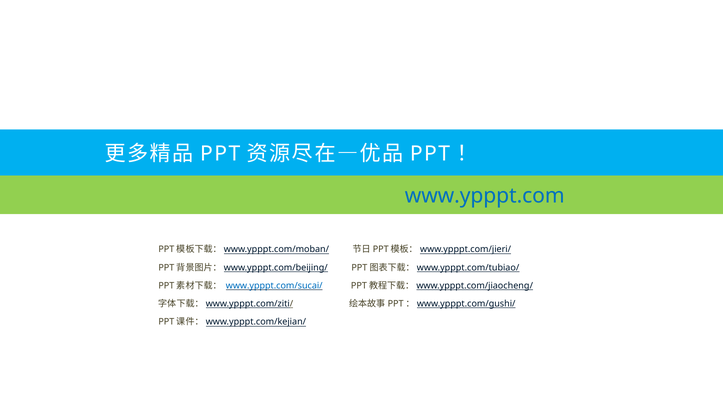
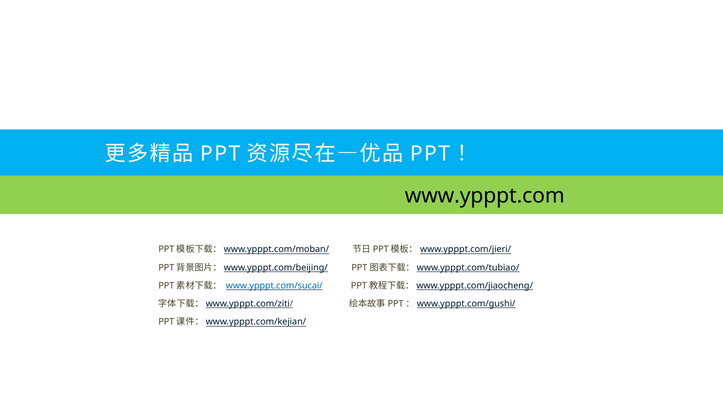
www.ypppt.com colour: blue -> black
